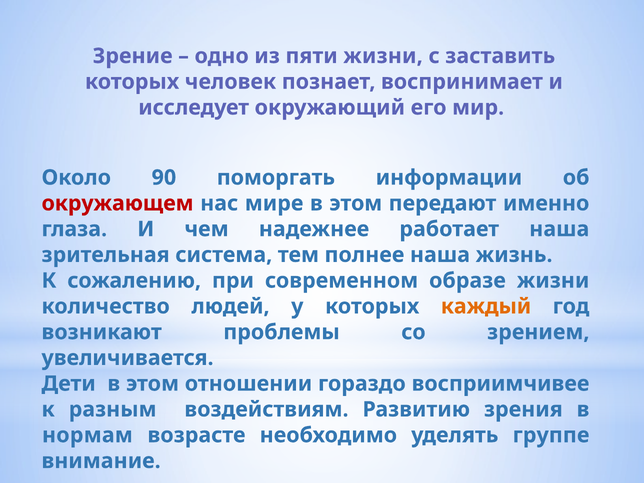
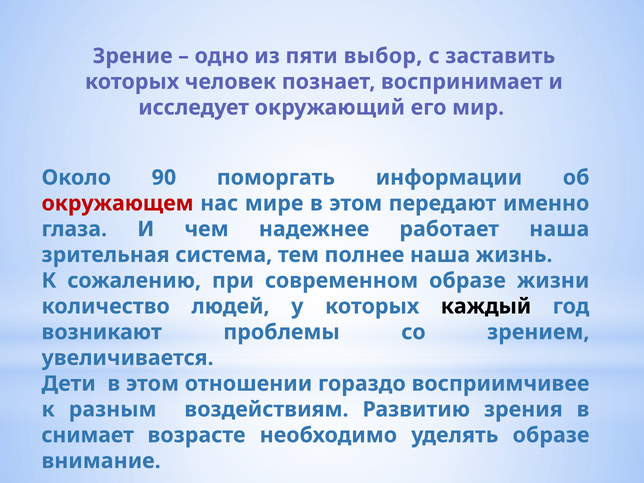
пяти жизни: жизни -> выбор
каждый colour: orange -> black
нормам: нормам -> снимает
уделять группе: группе -> образе
